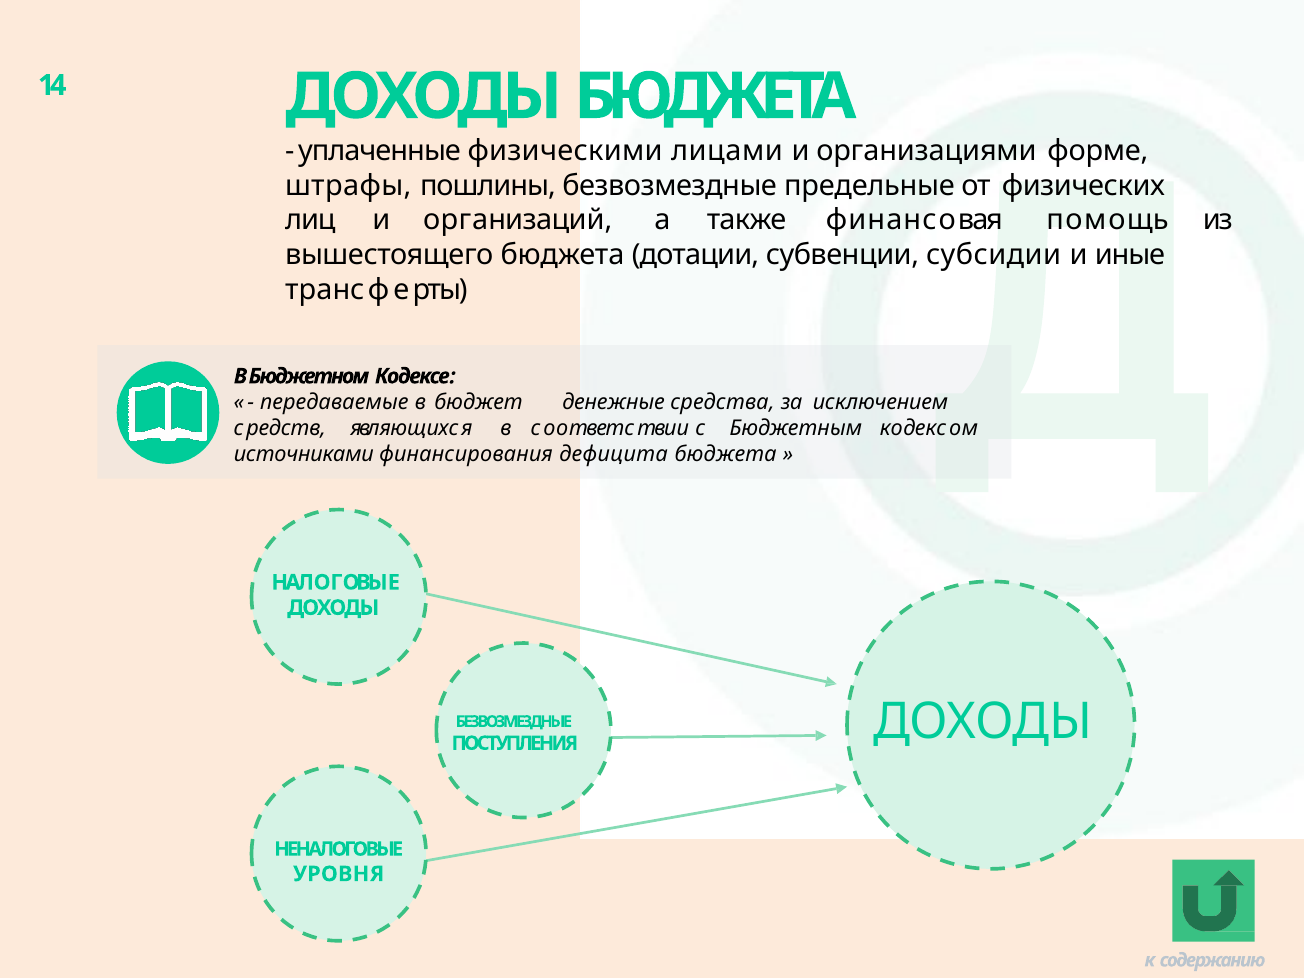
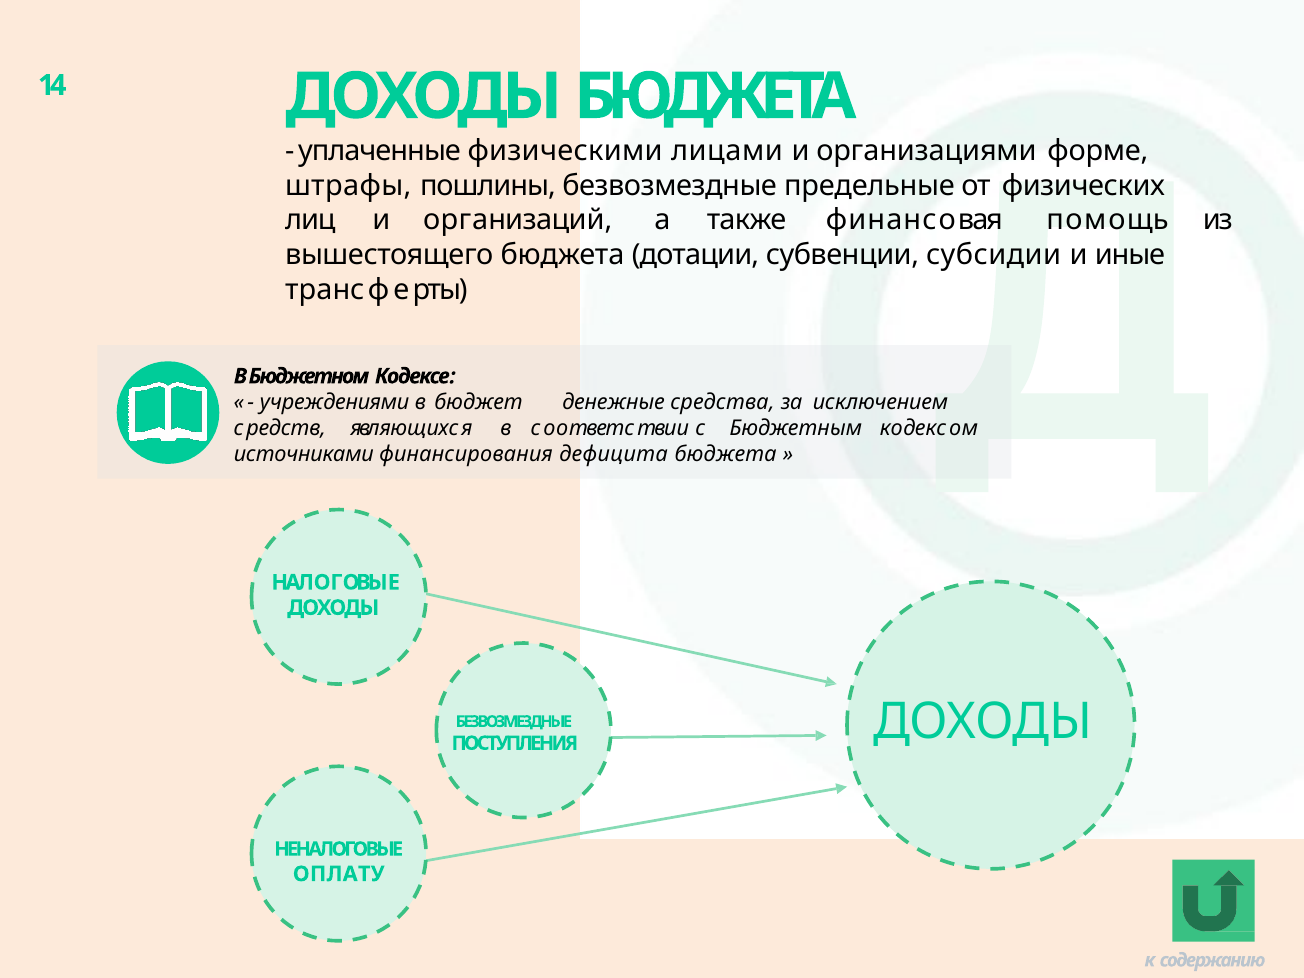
передаваемые: передаваемые -> учреждениями
УРОВНЯ: УРОВНЯ -> ОПЛАТУ
